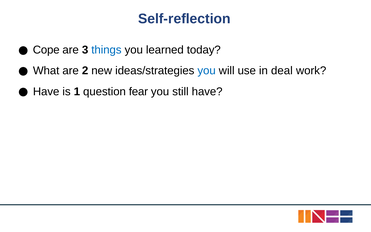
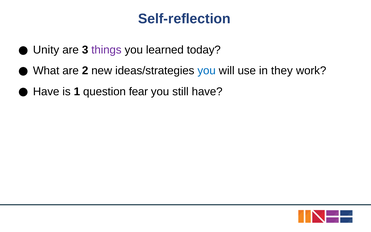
Cope: Cope -> Unity
things colour: blue -> purple
deal: deal -> they
